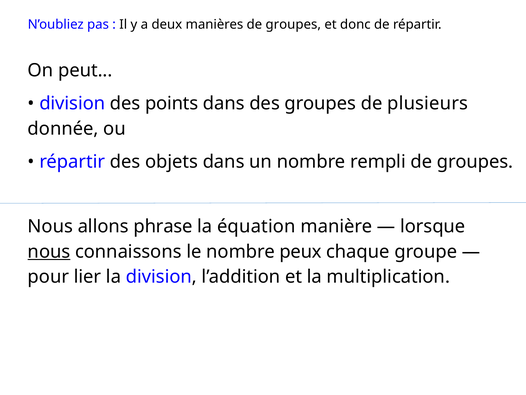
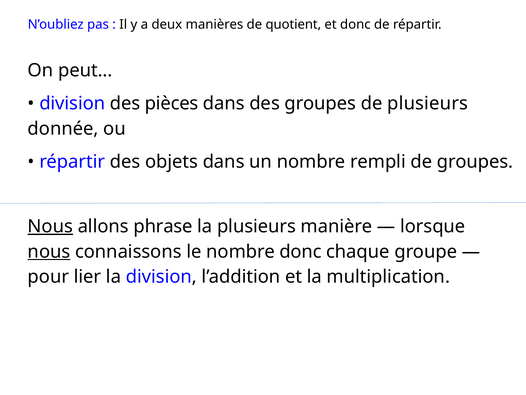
manières de groupes: groupes -> quotient
points: points -> pièces
Nous at (50, 226) underline: none -> present
la équation: équation -> plusieurs
nombre peux: peux -> donc
